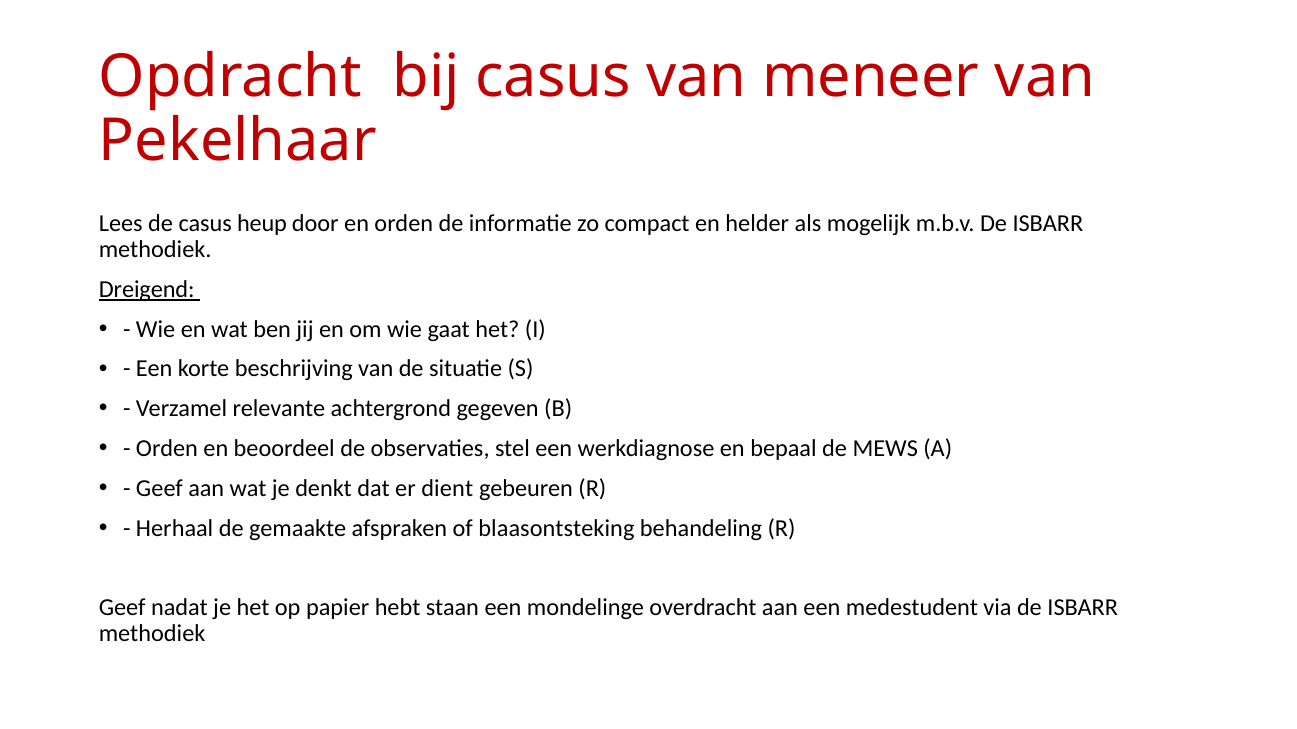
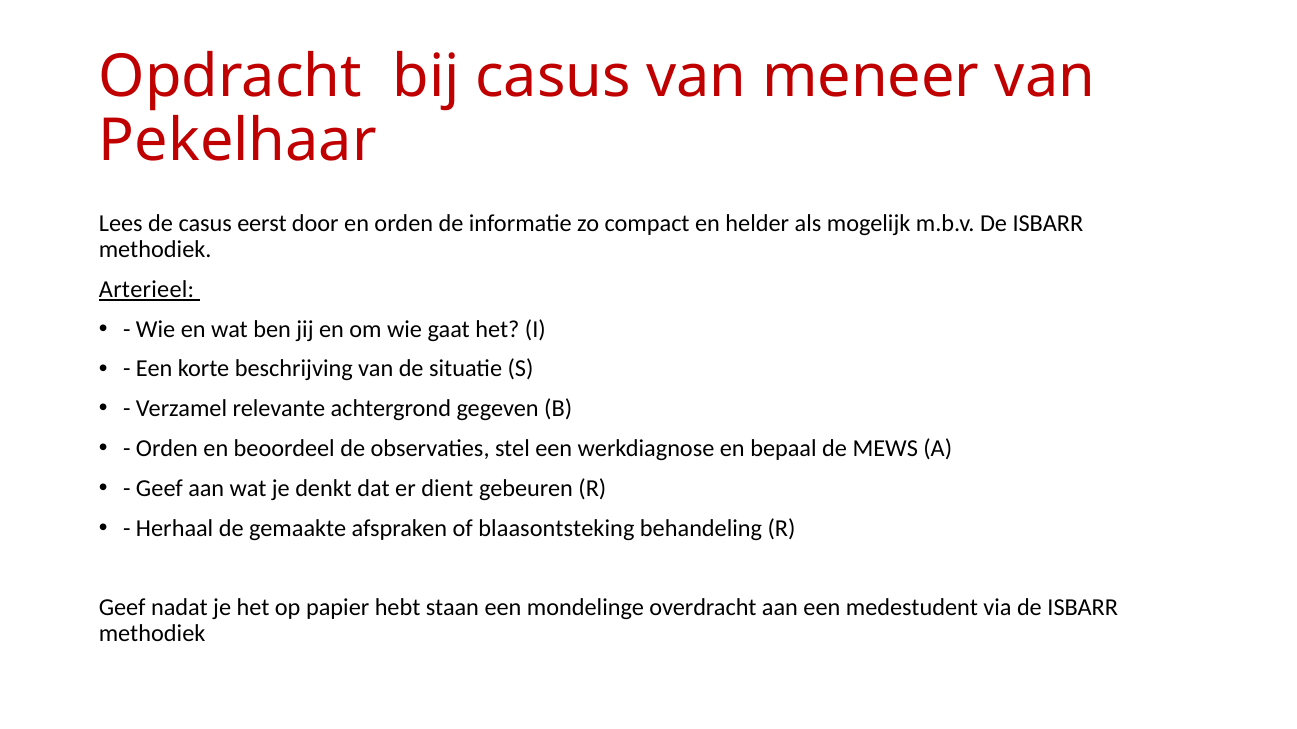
heup: heup -> eerst
Dreigend: Dreigend -> Arterieel
